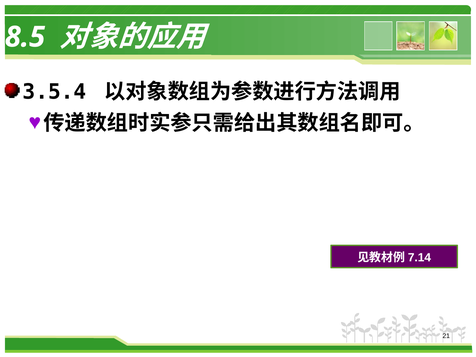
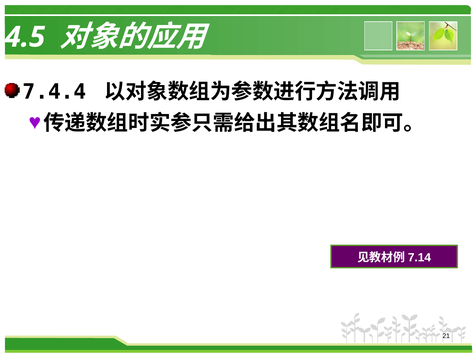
8.5: 8.5 -> 4.5
3.5.4: 3.5.4 -> 7.4.4
